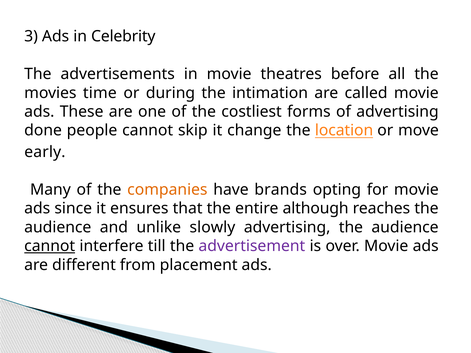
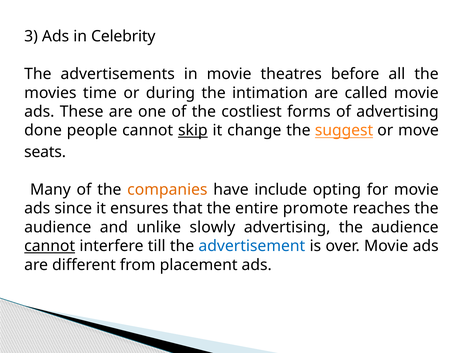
skip underline: none -> present
location: location -> suggest
early: early -> seats
brands: brands -> include
although: although -> promote
advertisement colour: purple -> blue
